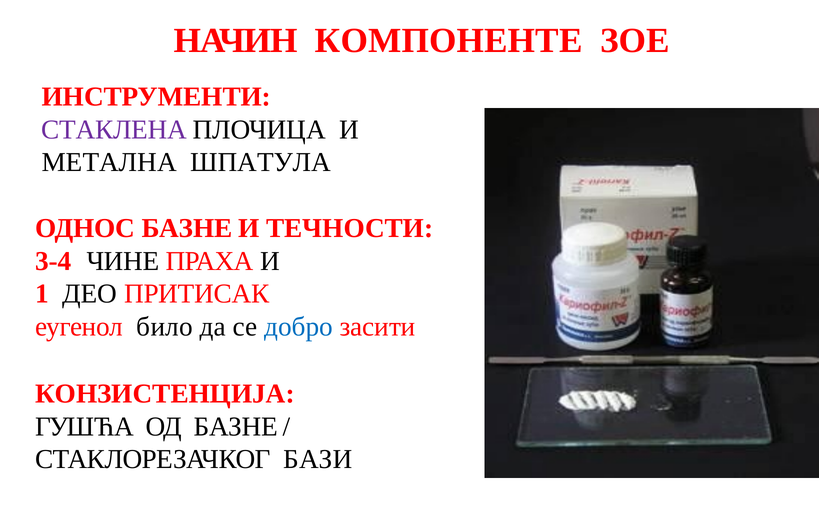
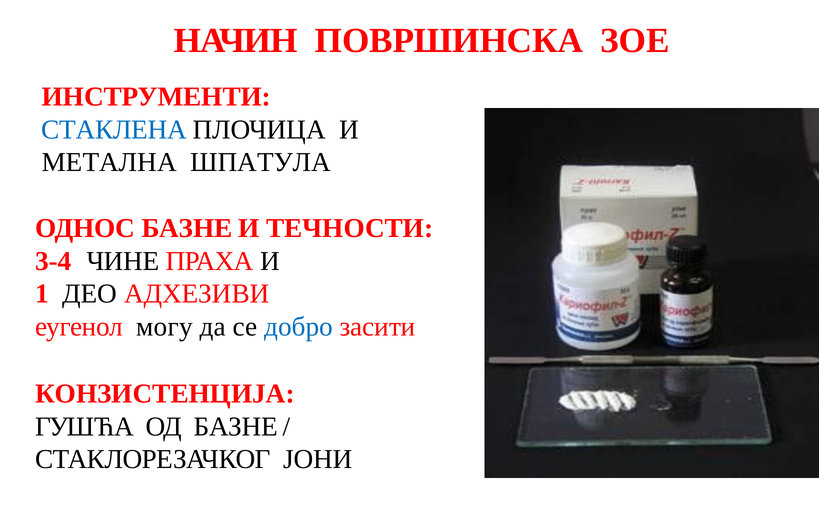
КОМПОНЕНТЕ: КОМПОНЕНТЕ -> ПОВРШИНСКА
СТАКЛЕНА colour: purple -> blue
ПРИТИСАК: ПРИТИСАК -> АДХЕЗИВИ
било: било -> могу
БАЗИ: БАЗИ -> ЈОНИ
